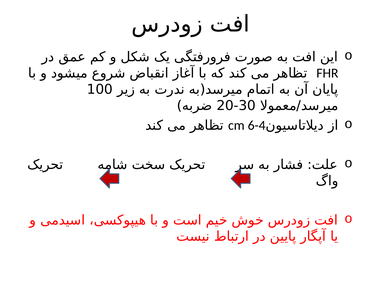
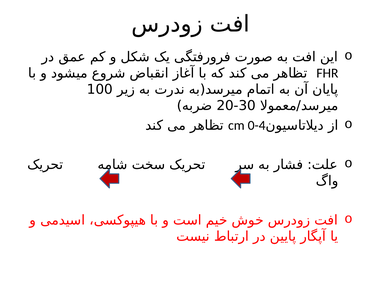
6-4: 6-4 -> 0-4
